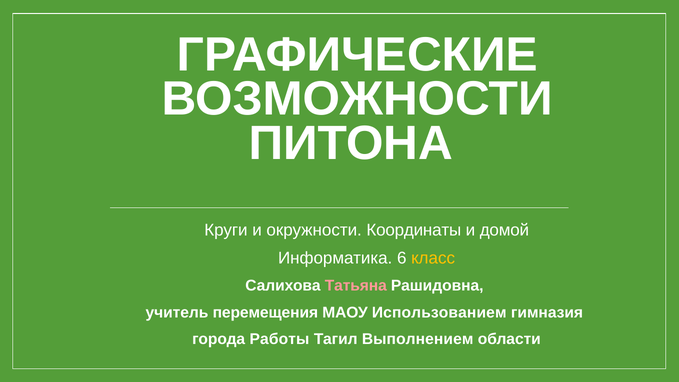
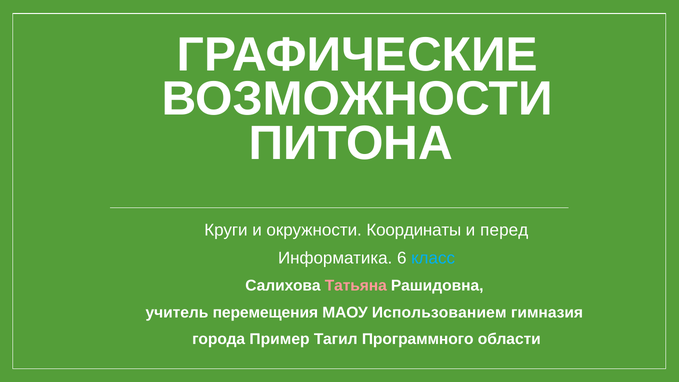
домой: домой -> перед
класс colour: yellow -> light blue
Работы: Работы -> Пример
Выполнением: Выполнением -> Программного
